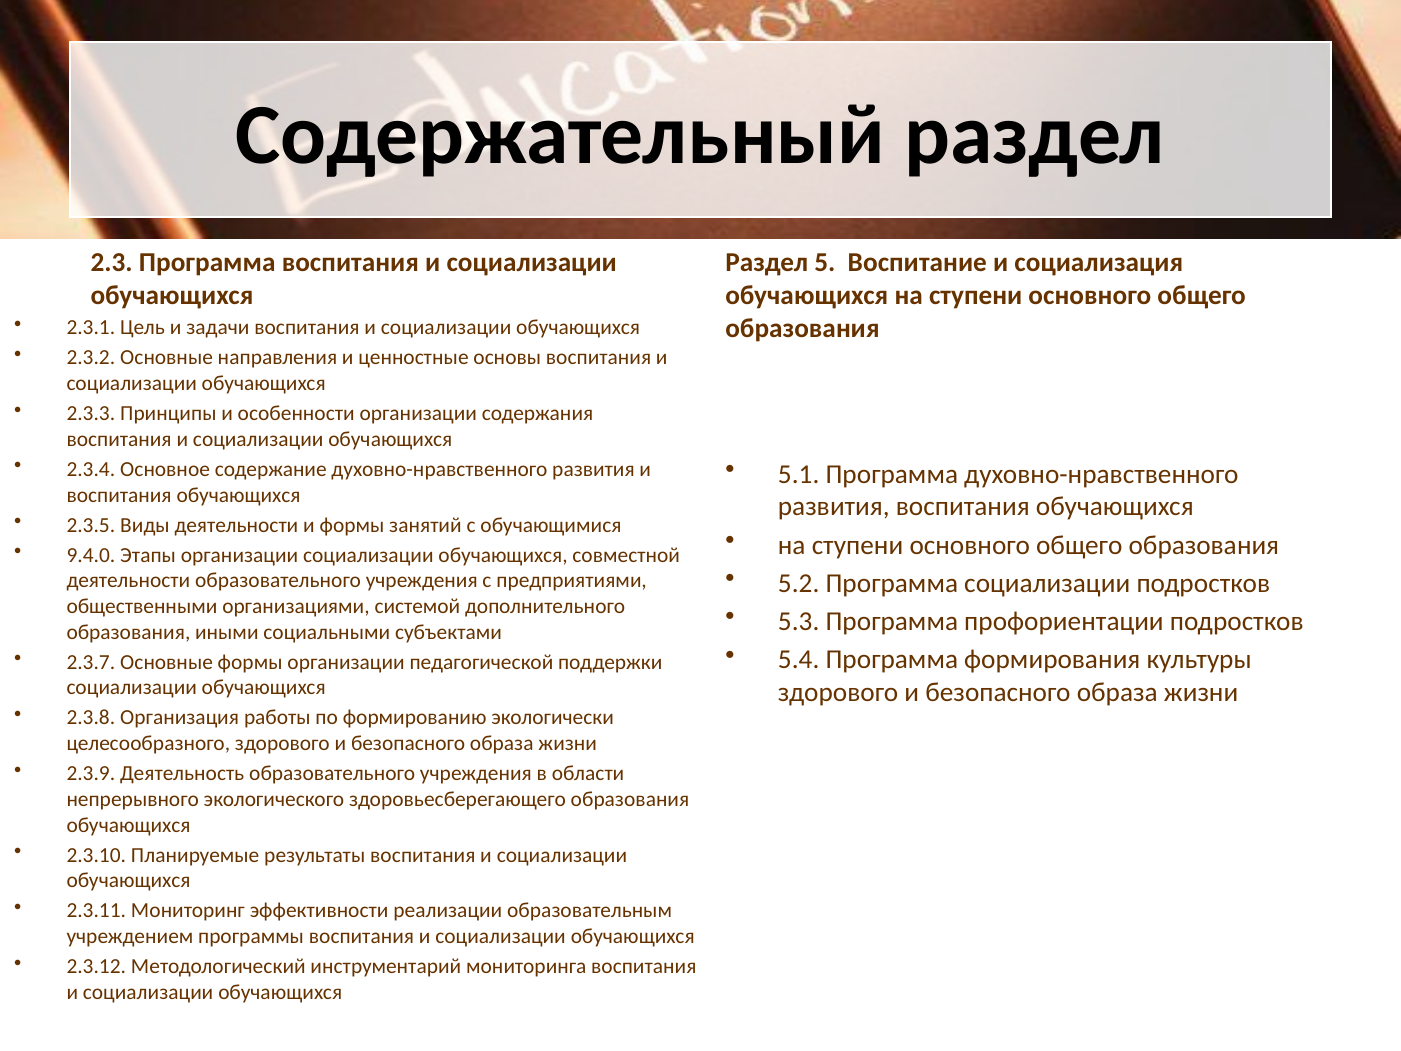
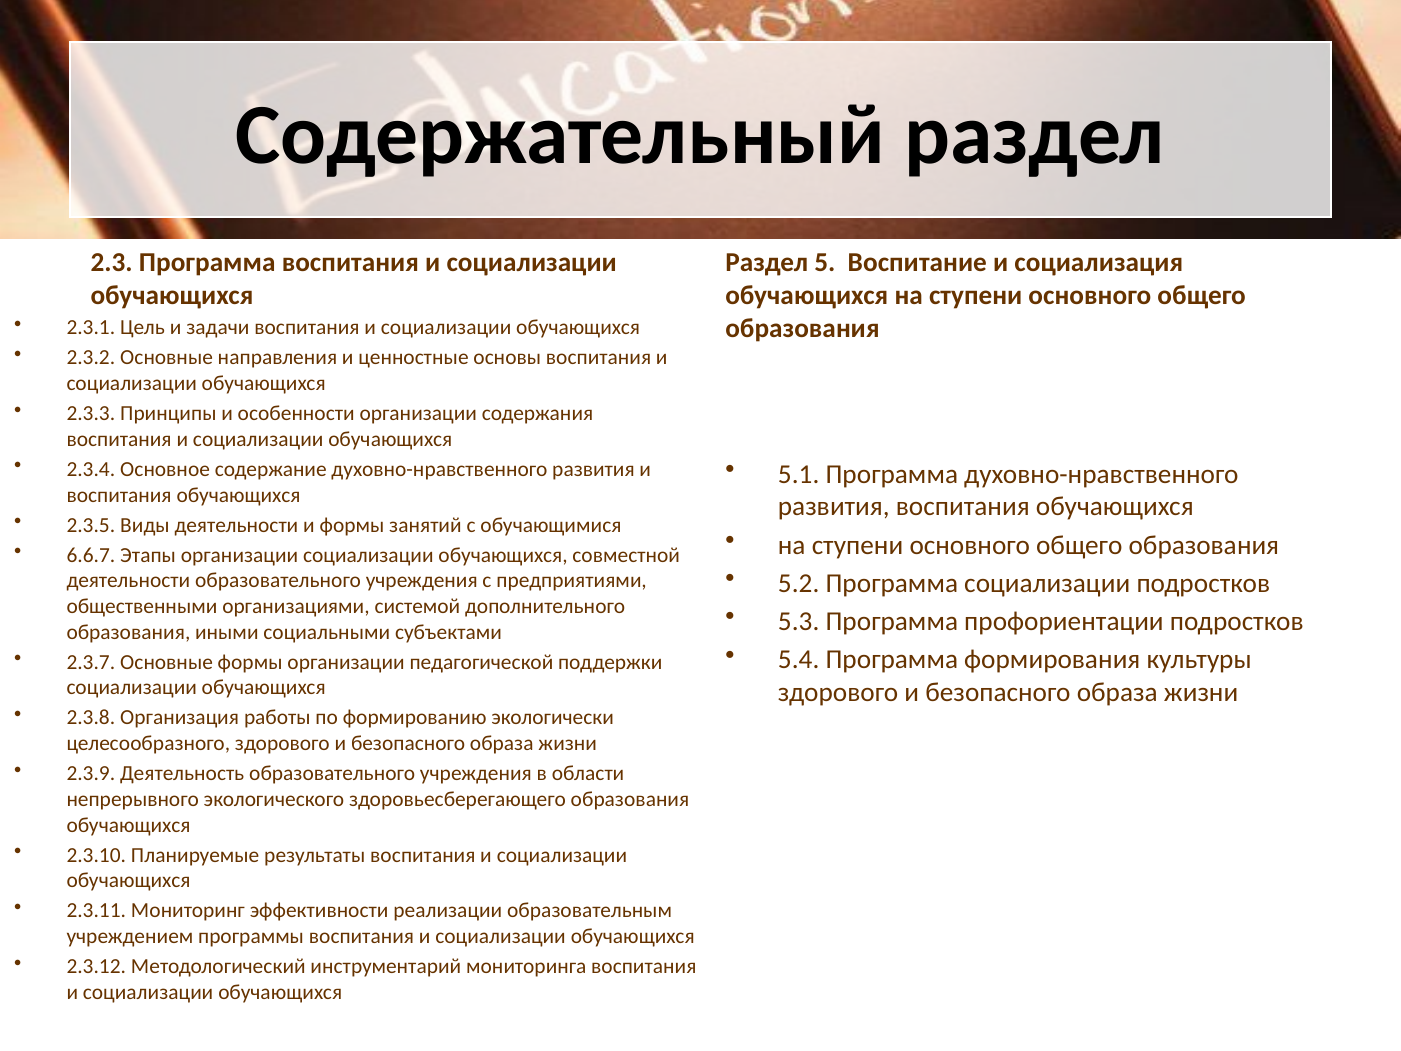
9.4.0: 9.4.0 -> 6.6.7
